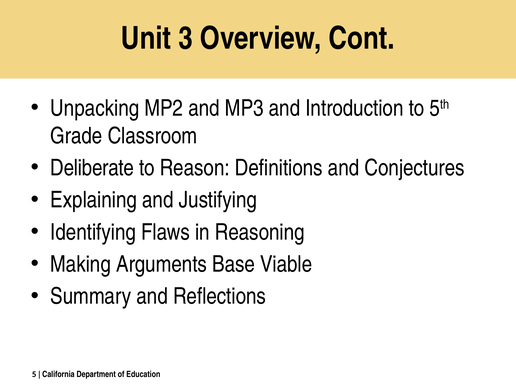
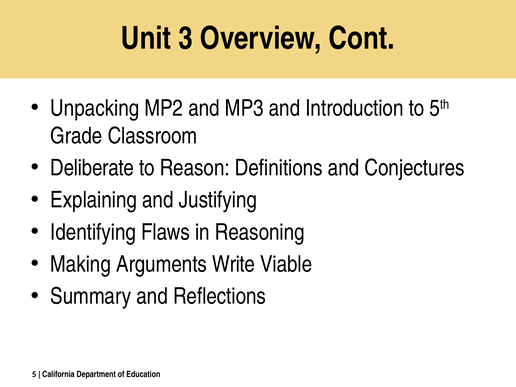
Base: Base -> Write
